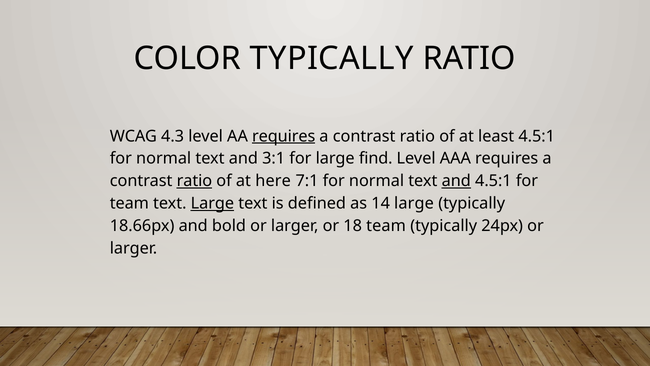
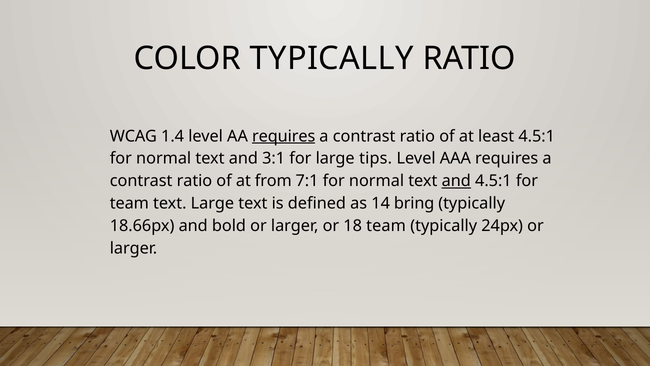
4.3: 4.3 -> 1.4
find: find -> tips
ratio at (194, 181) underline: present -> none
here: here -> from
Large at (212, 203) underline: present -> none
14 large: large -> bring
